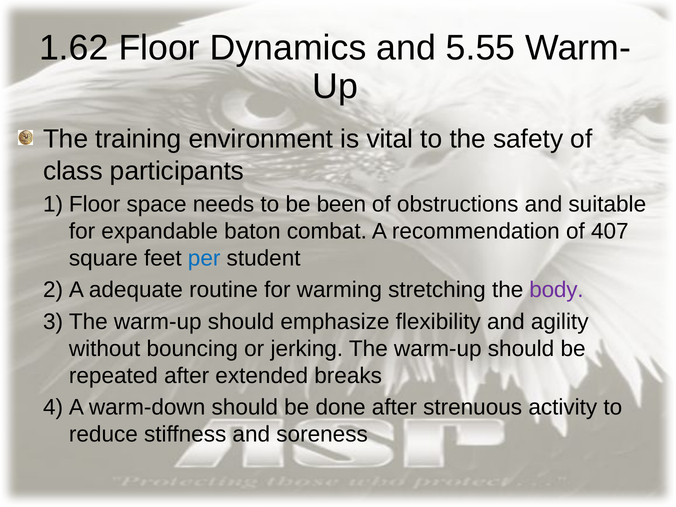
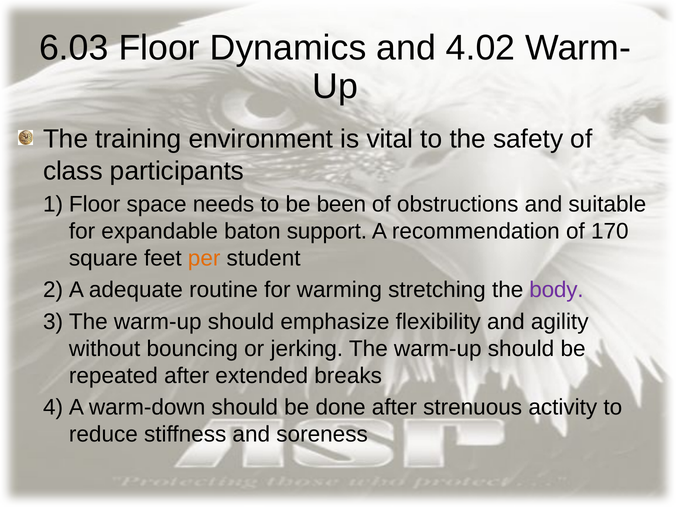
1.62: 1.62 -> 6.03
5.55: 5.55 -> 4.02
combat: combat -> support
407: 407 -> 170
per colour: blue -> orange
